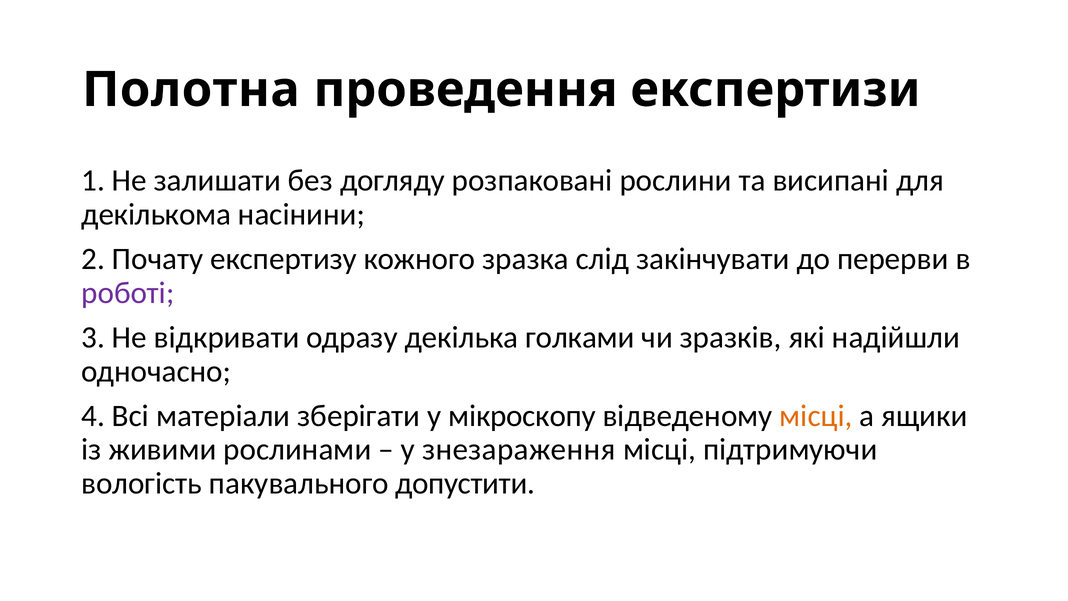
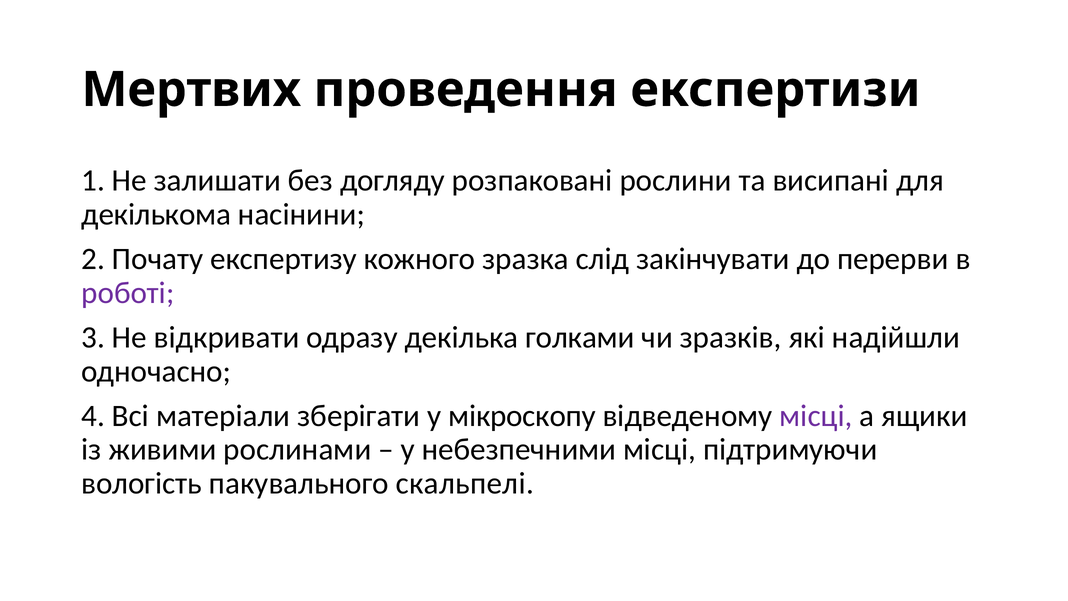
Полотна: Полотна -> Мертвих
місці at (816, 416) colour: orange -> purple
знезараження: знезараження -> небезпечними
допустити: допустити -> скальпелі
